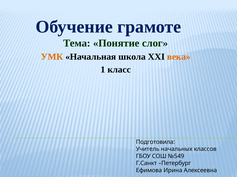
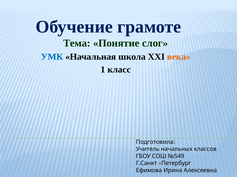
УМК colour: orange -> blue
